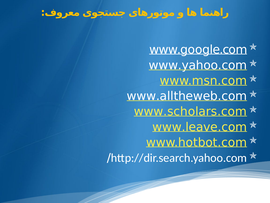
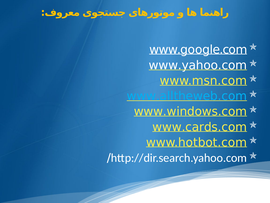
www.alltheweb.com colour: white -> light blue
www.scholars.com: www.scholars.com -> www.windows.com
www.leave.com: www.leave.com -> www.cards.com
